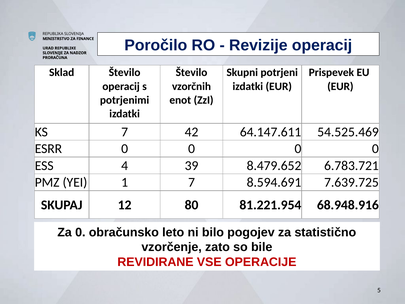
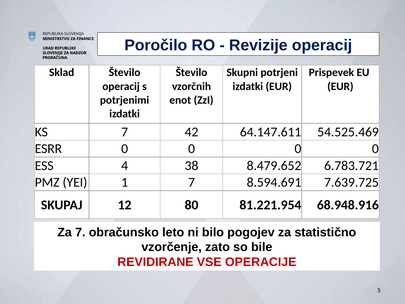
39: 39 -> 38
Za 0: 0 -> 7
